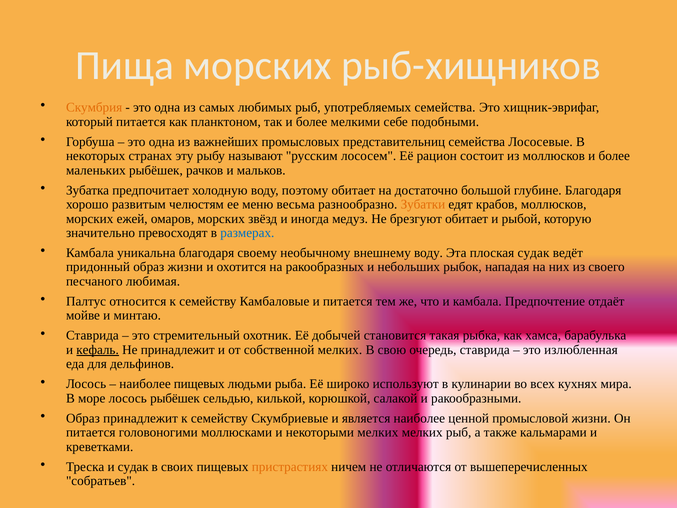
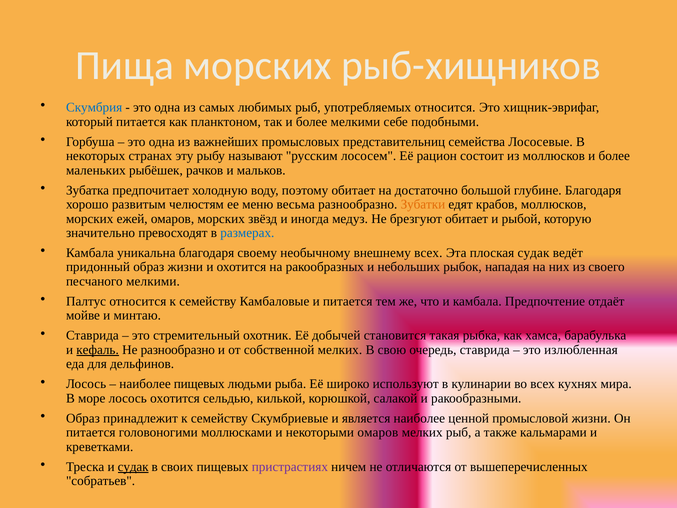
Скумбрия colour: orange -> blue
употребляемых семейства: семейства -> относится
внешнему воду: воду -> всех
песчаного любимая: любимая -> мелкими
Не принадлежит: принадлежит -> разнообразно
лосось рыбёшек: рыбёшек -> охотится
некоторыми мелких: мелких -> омаров
судак at (133, 467) underline: none -> present
пристрастиях colour: orange -> purple
